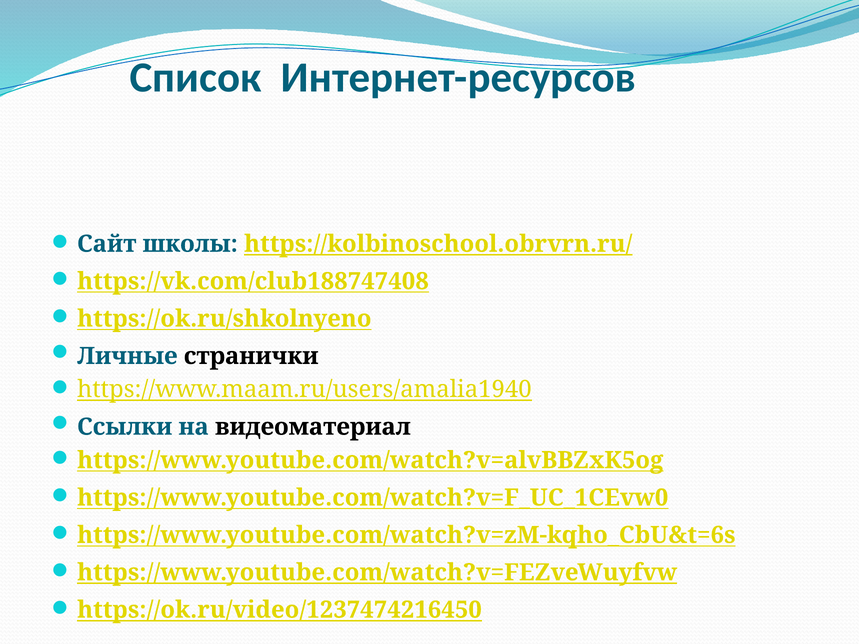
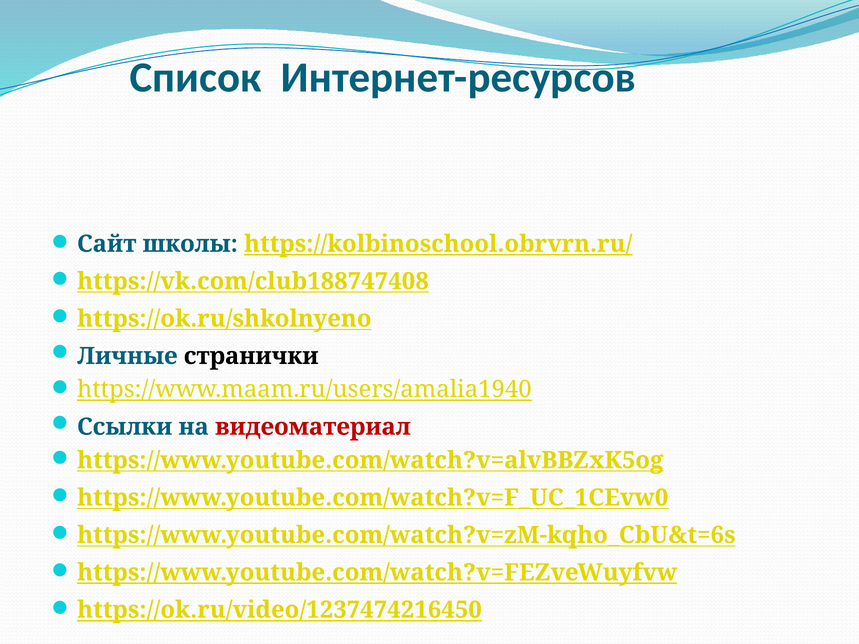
видеоматериал colour: black -> red
